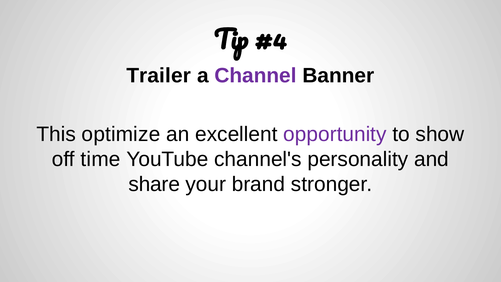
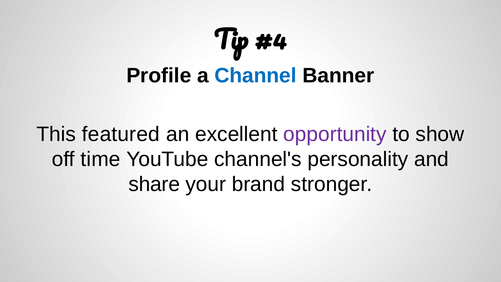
Trailer: Trailer -> Profile
Channel colour: purple -> blue
optimize: optimize -> featured
